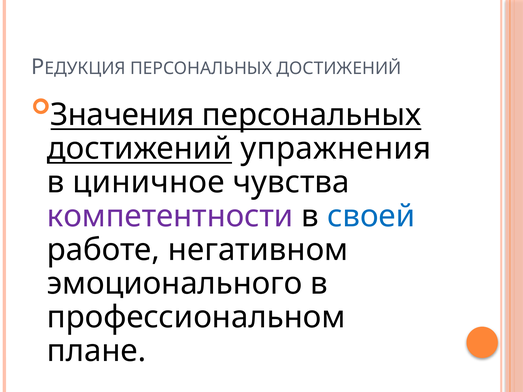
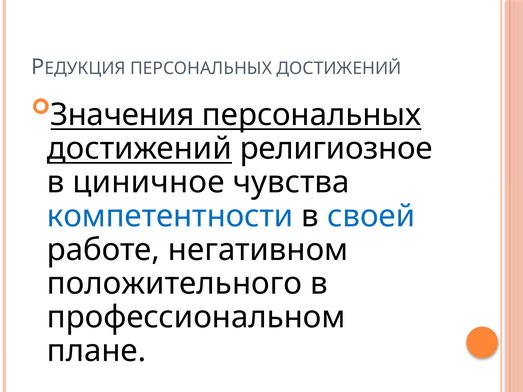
упражнения: упражнения -> религиозное
компетентности colour: purple -> blue
эмоционального: эмоционального -> положительного
